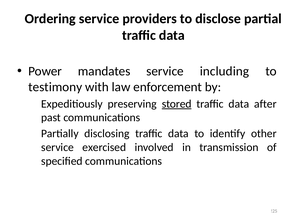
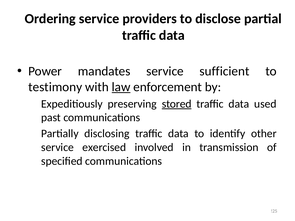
including: including -> sufficient
law underline: none -> present
after: after -> used
